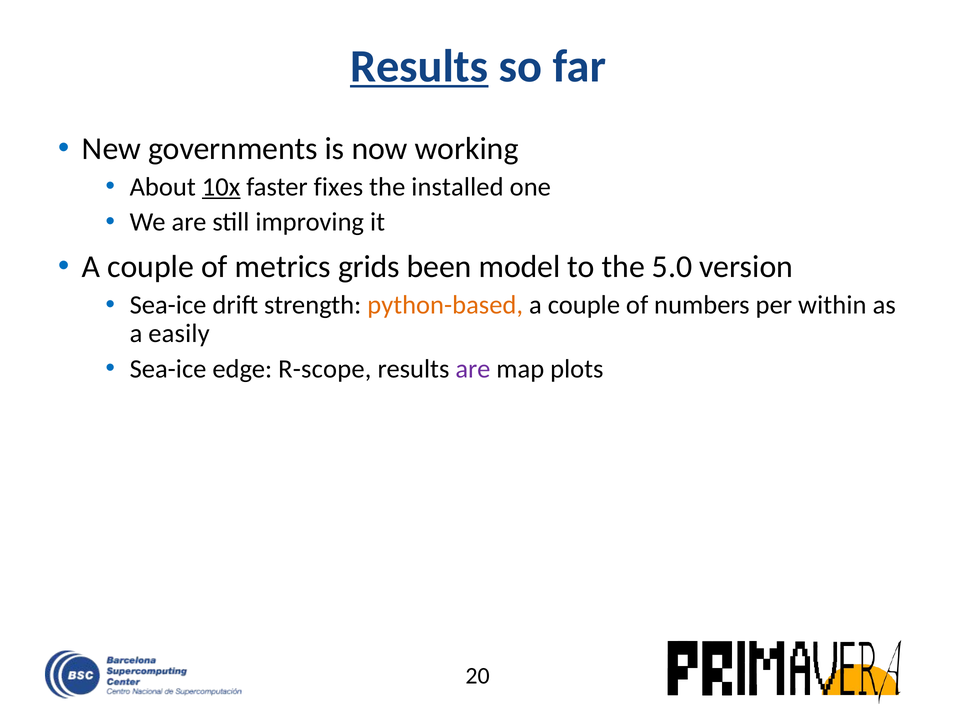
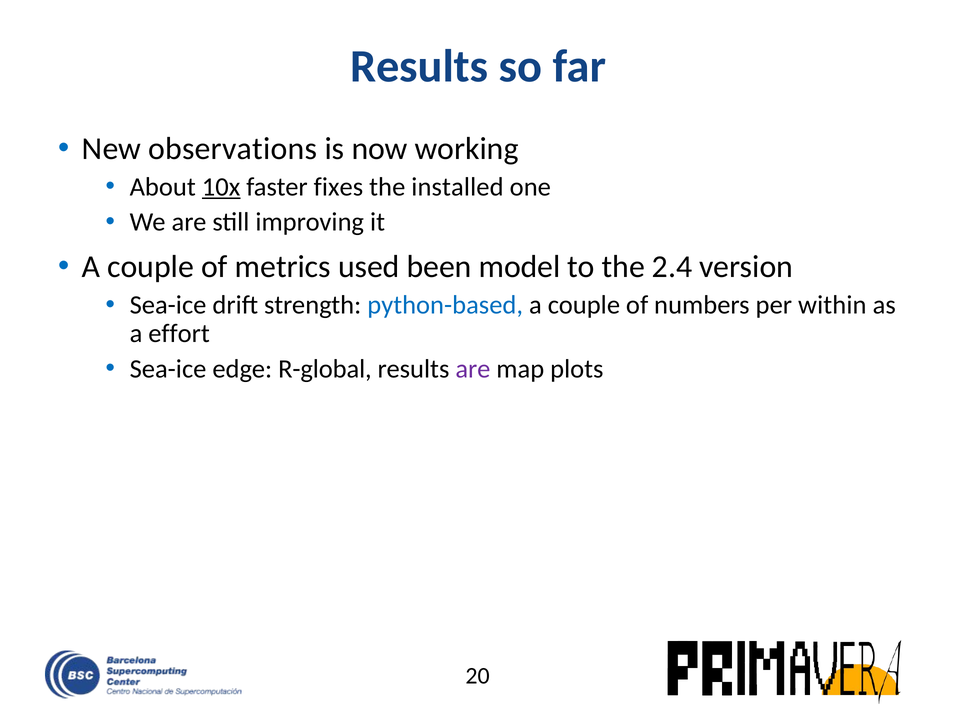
Results at (419, 66) underline: present -> none
governments: governments -> observations
grids: grids -> used
5.0: 5.0 -> 2.4
python-based colour: orange -> blue
easily: easily -> effort
R-scope: R-scope -> R-global
